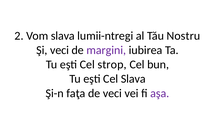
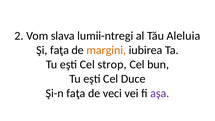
Nostru: Nostru -> Aleluia
Şi veci: veci -> faţa
margini colour: purple -> orange
Cel Slava: Slava -> Duce
